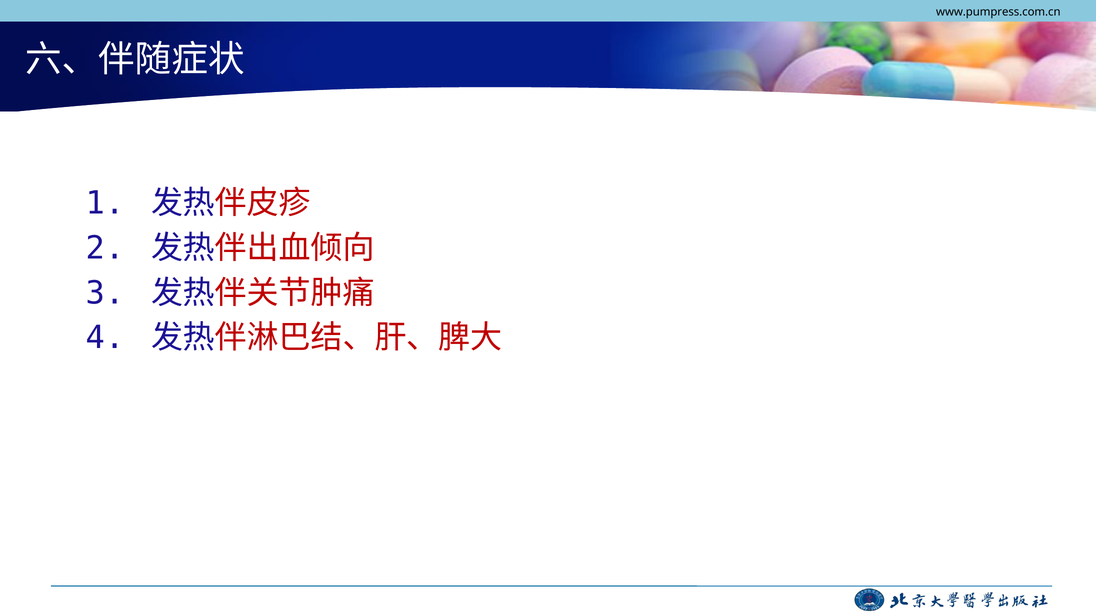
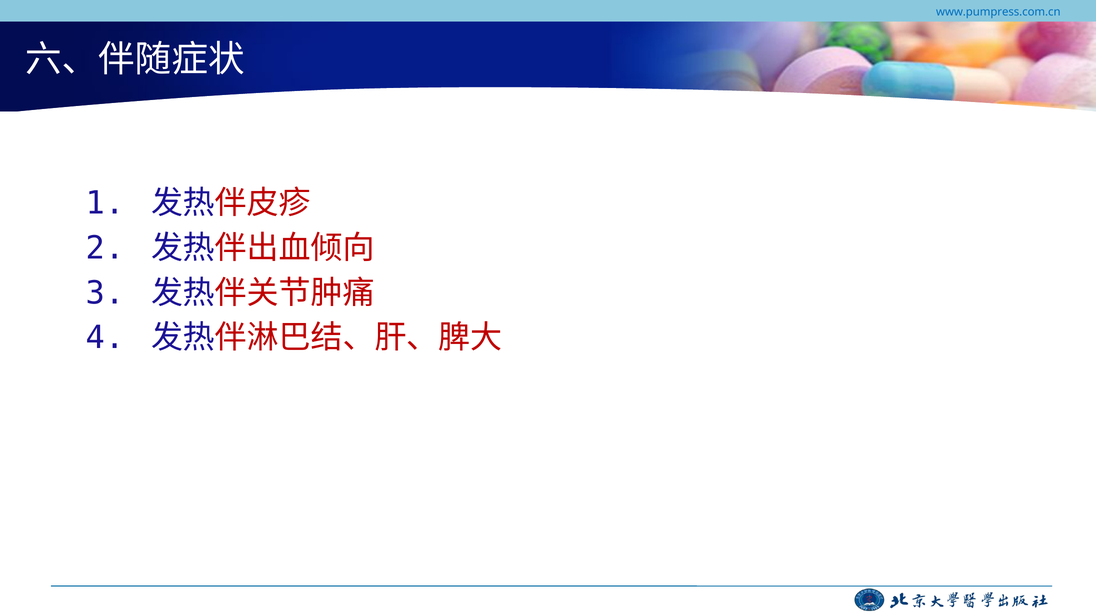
www.pumpress.com.cn colour: black -> blue
